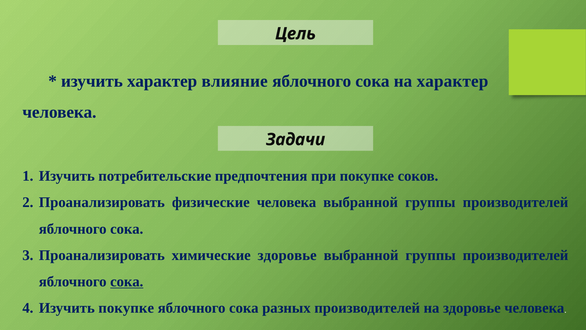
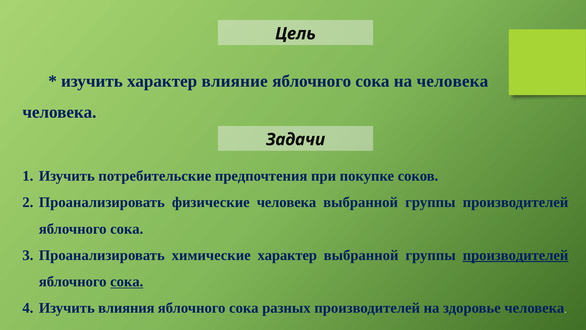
на характер: характер -> человека
химические здоровье: здоровье -> характер
производителей at (516, 255) underline: none -> present
Изучить покупке: покупке -> влияния
